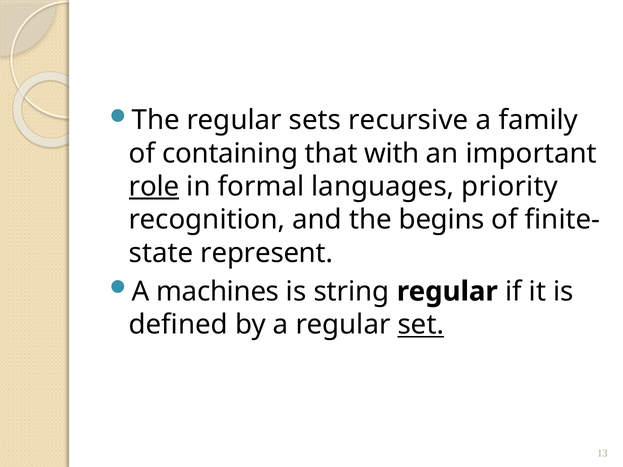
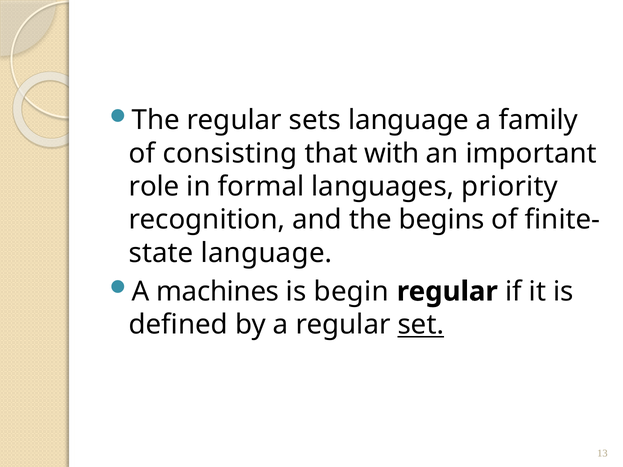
sets recursive: recursive -> language
containing: containing -> consisting
role underline: present -> none
represent at (267, 253): represent -> language
string: string -> begin
